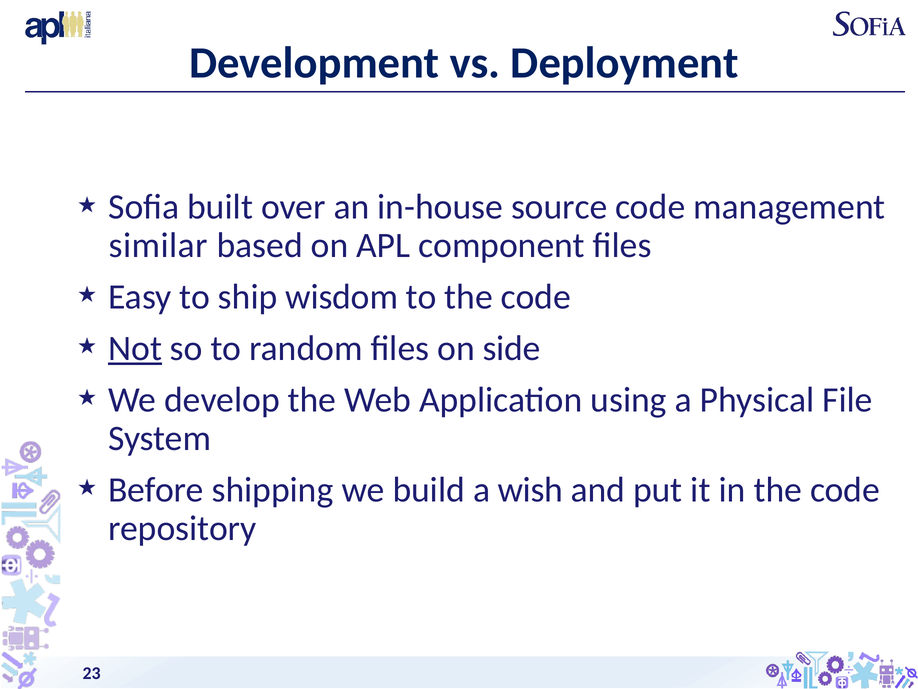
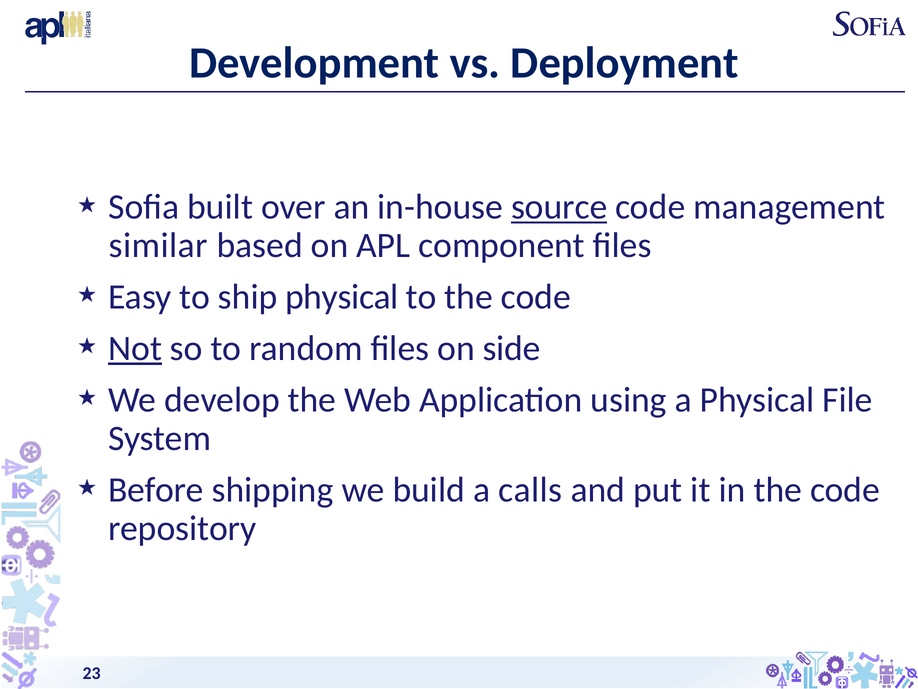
source underline: none -> present
ship wisdom: wisdom -> physical
wish: wish -> calls
